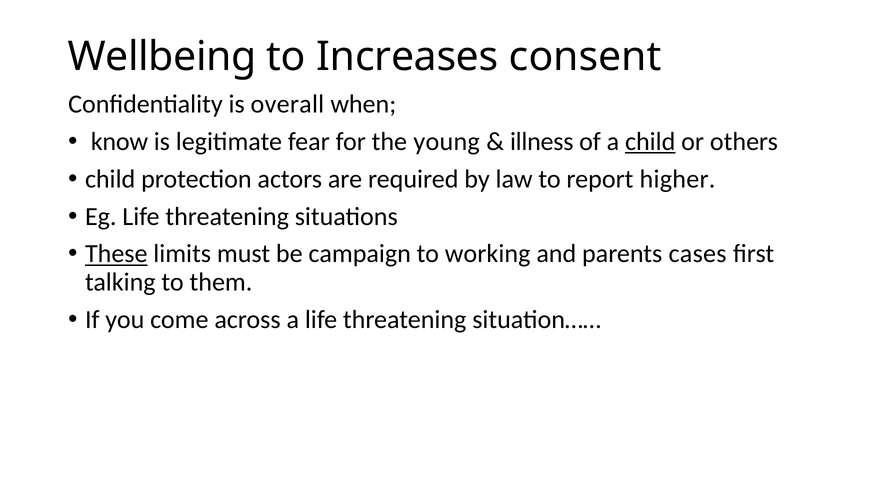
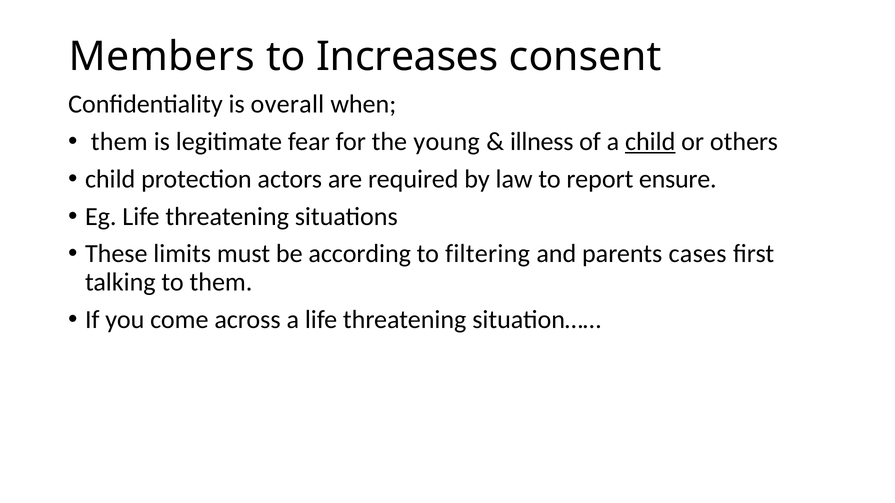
Wellbeing: Wellbeing -> Members
know at (119, 142): know -> them
higher: higher -> ensure
These underline: present -> none
campaign: campaign -> according
working: working -> filtering
